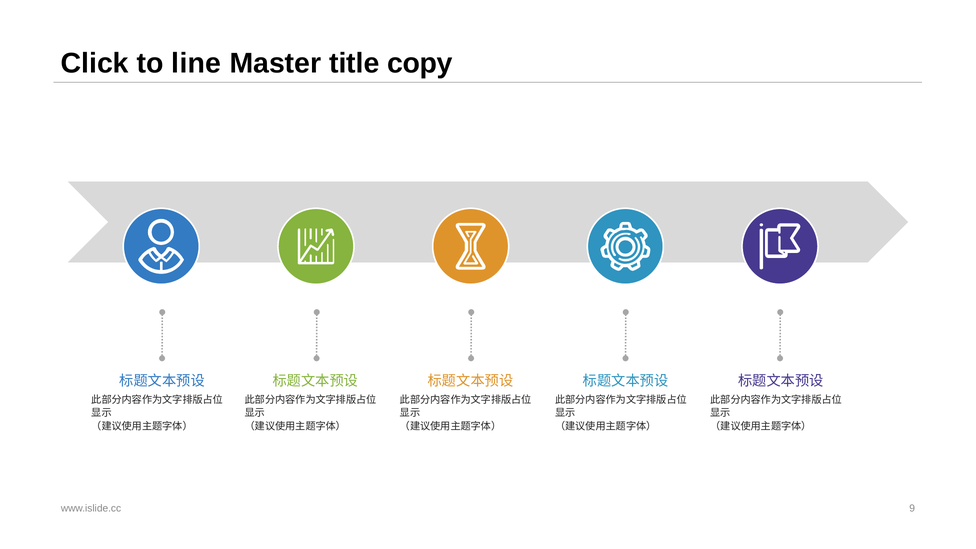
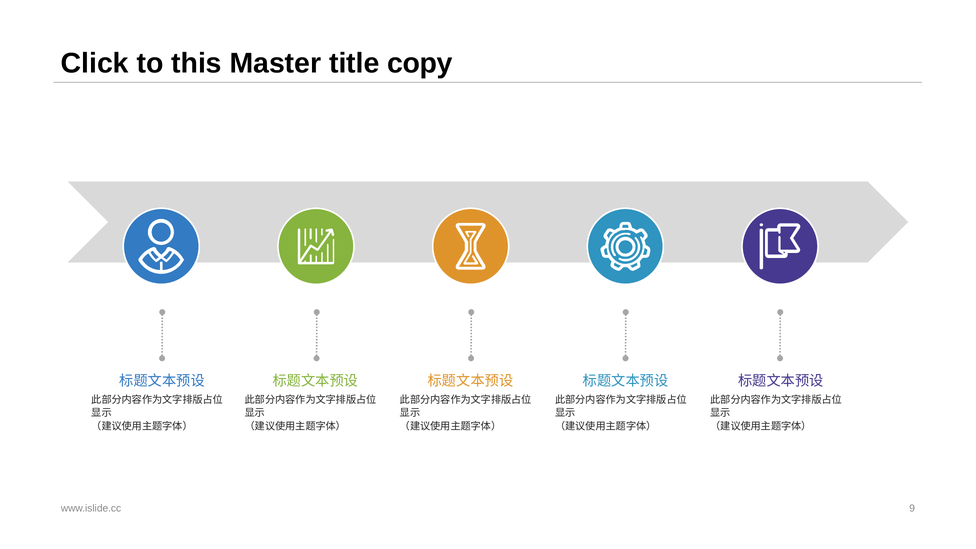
line: line -> this
